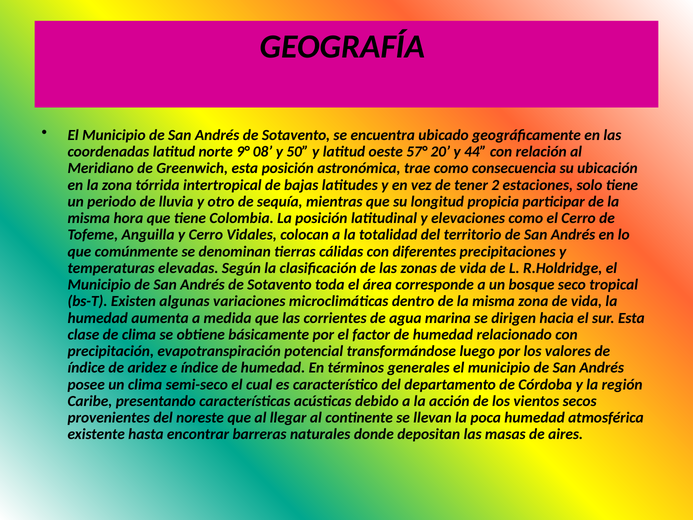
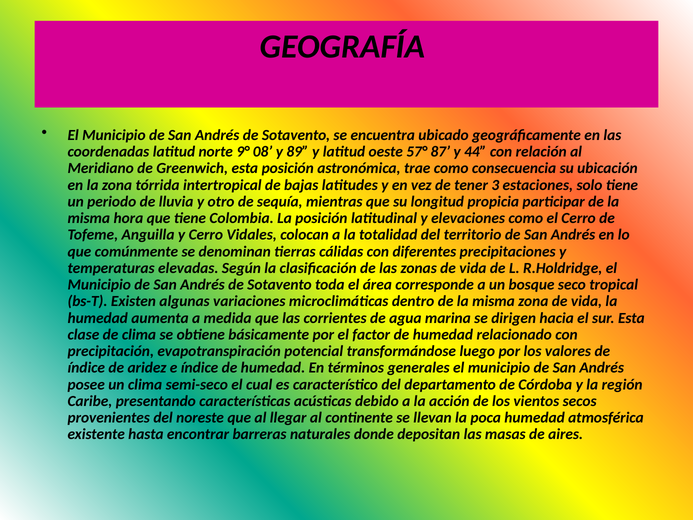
50: 50 -> 89
20: 20 -> 87
2: 2 -> 3
